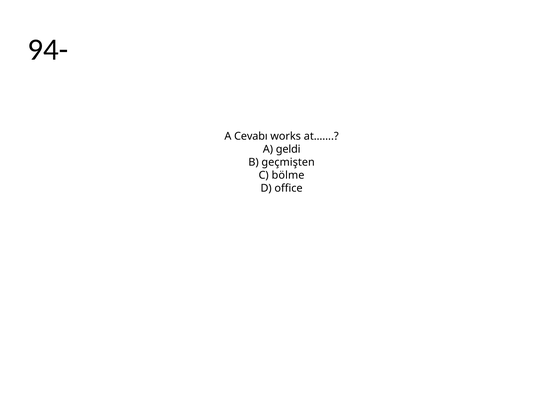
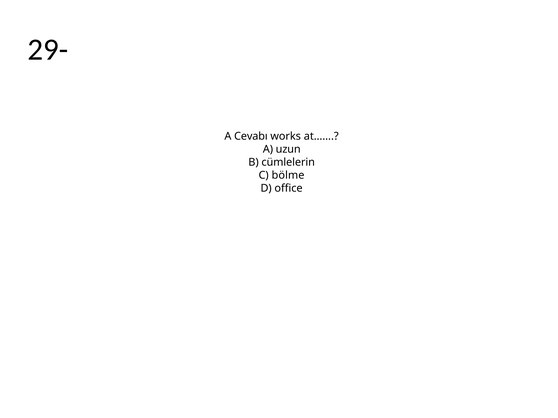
94-: 94- -> 29-
geldi: geldi -> uzun
geçmişten: geçmişten -> cümlelerin
